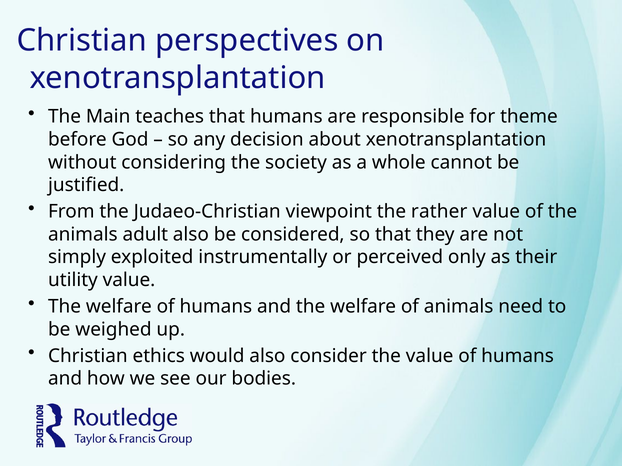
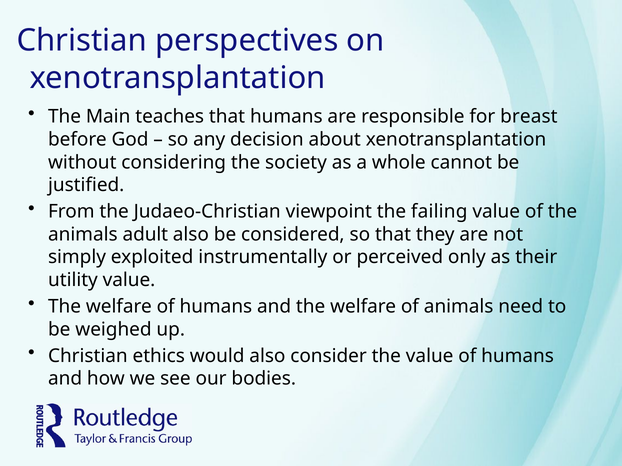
theme: theme -> breast
rather: rather -> failing
